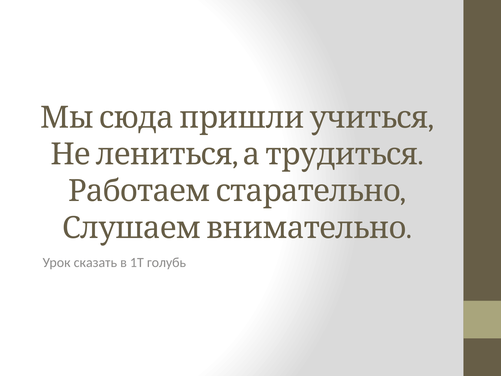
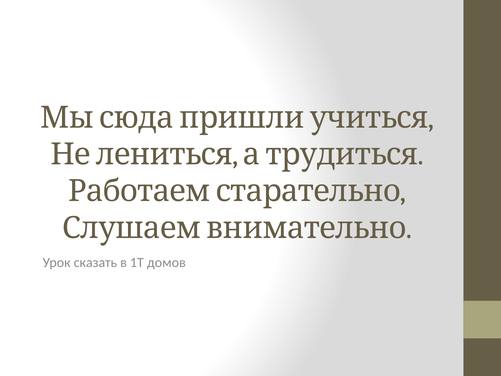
голубь: голубь -> домов
